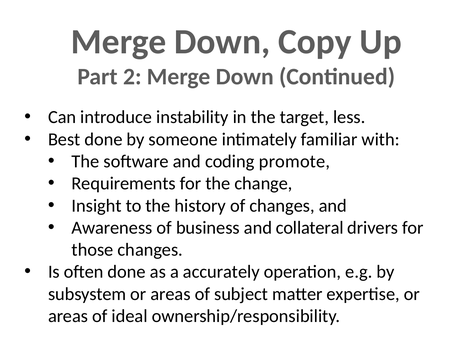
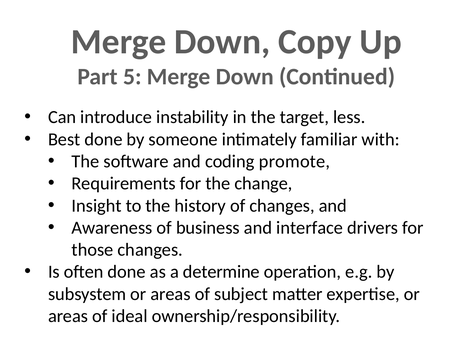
2: 2 -> 5
collateral: collateral -> interface
accurately: accurately -> determine
